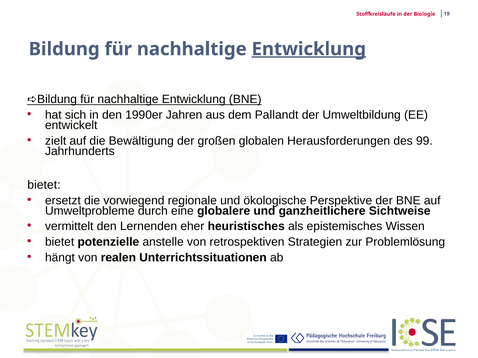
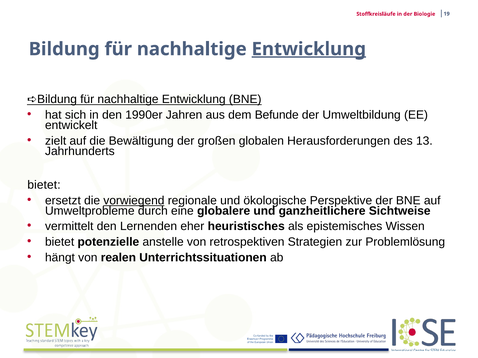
Pallandt: Pallandt -> Befunde
99: 99 -> 13
vorwiegend underline: none -> present
